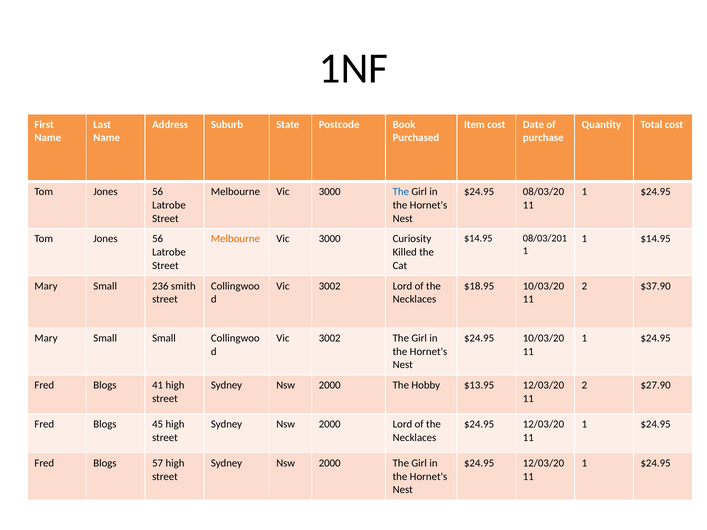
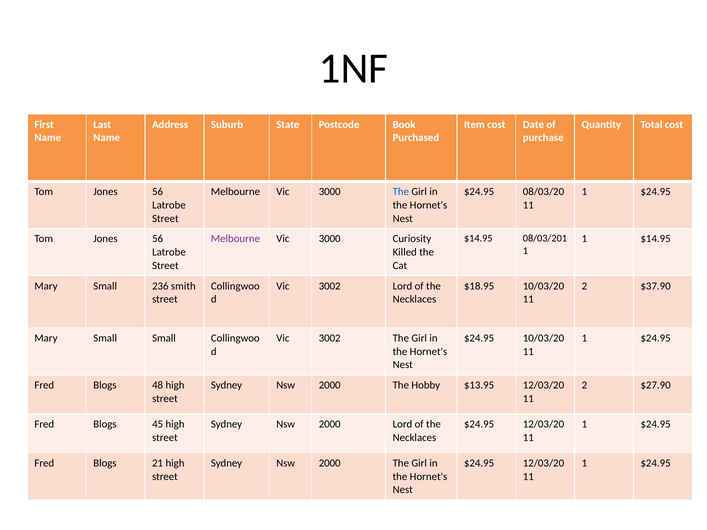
Melbourne at (235, 239) colour: orange -> purple
41: 41 -> 48
57: 57 -> 21
